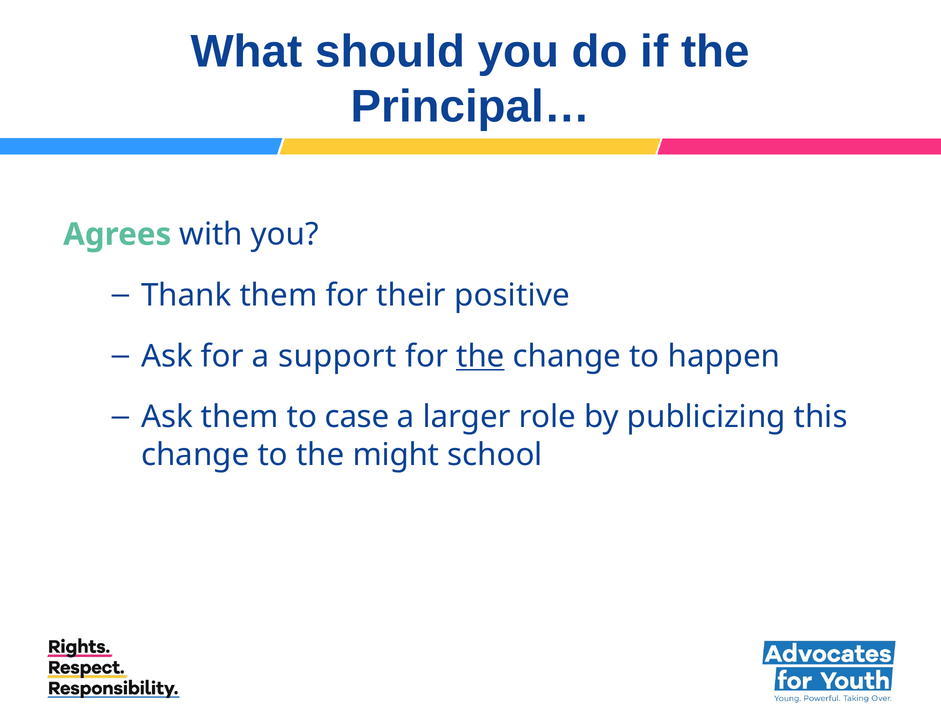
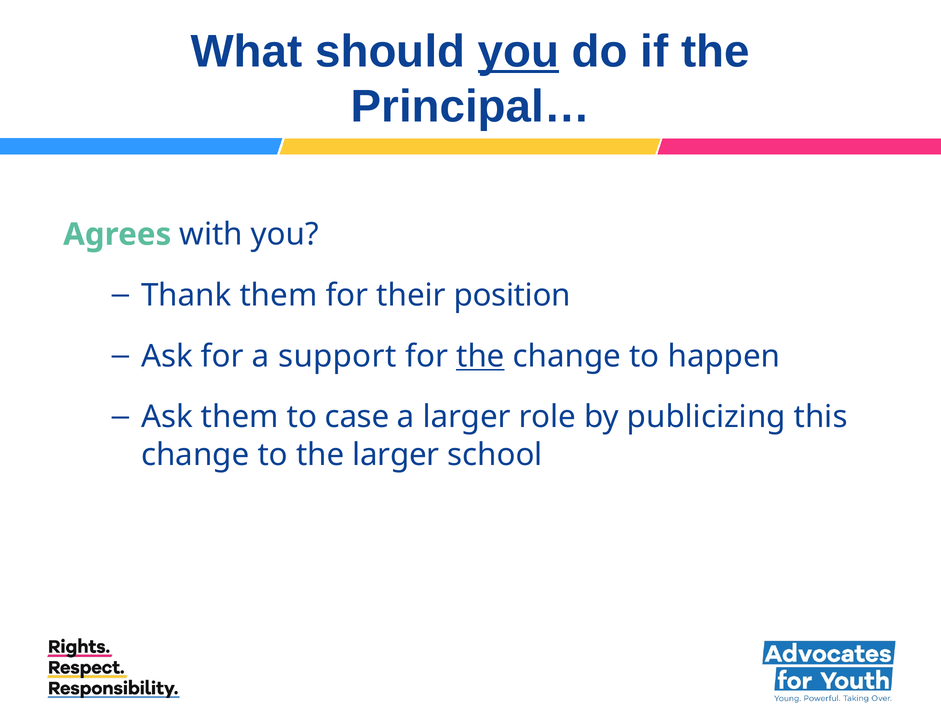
you at (518, 52) underline: none -> present
positive: positive -> position
the might: might -> larger
